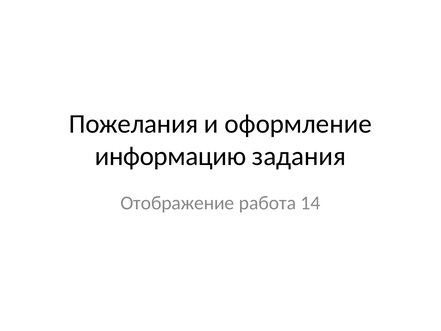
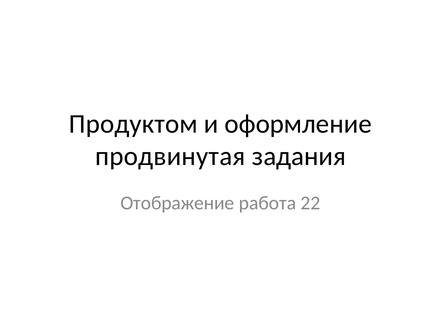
Пожелания: Пожелания -> Продуктом
информацию: информацию -> продвинутая
14: 14 -> 22
